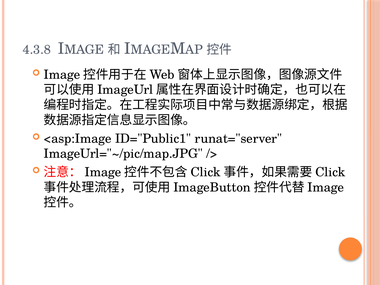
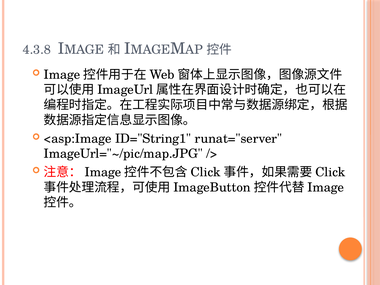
ID="Public1: ID="Public1 -> ID="String1
